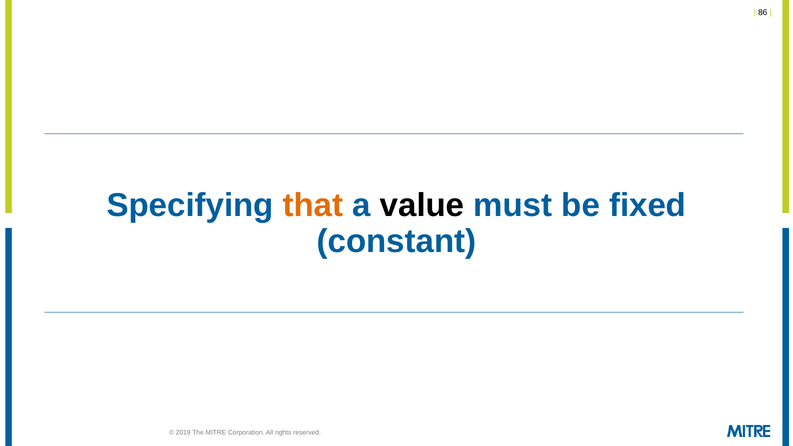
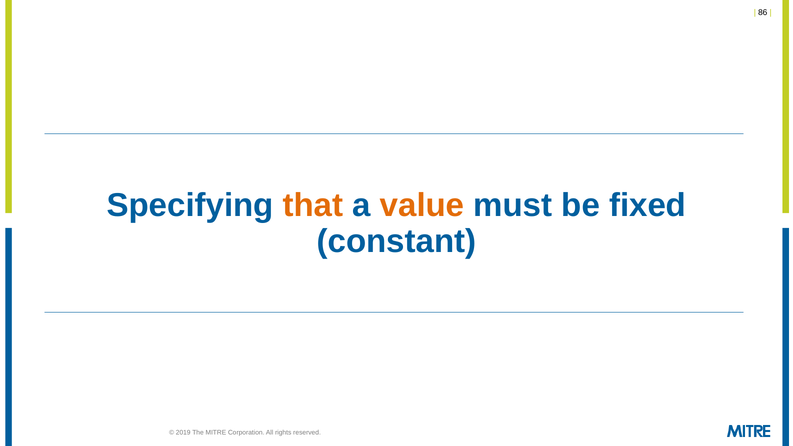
value colour: black -> orange
